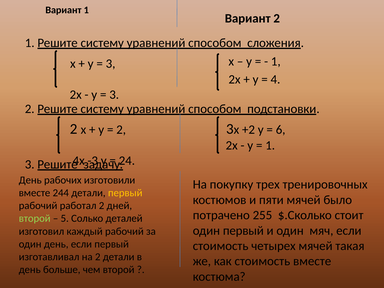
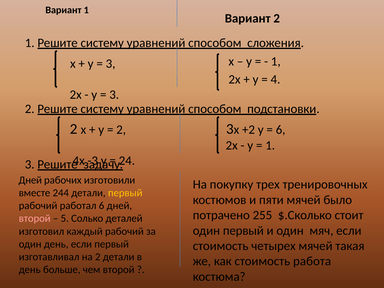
День at (30, 180): День -> Дней
работал 2: 2 -> 6
второй at (35, 218) colour: light green -> pink
стоимость вместе: вместе -> работа
